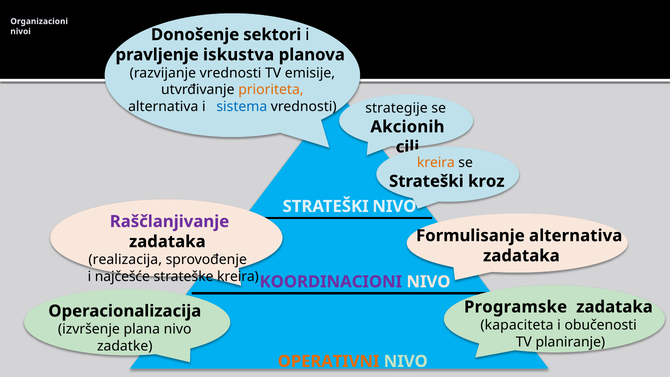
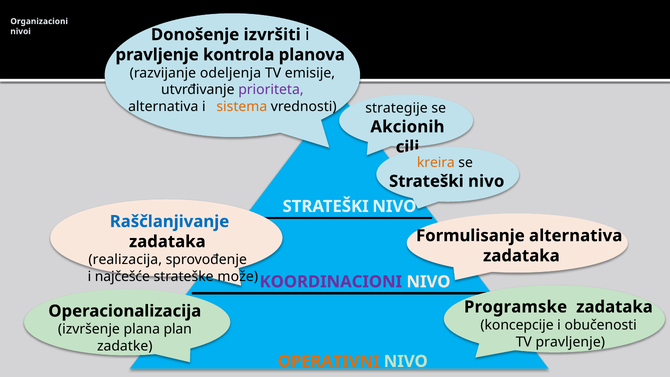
sektori: sektori -> izvršiti
iskustva: iskustva -> kontrola
razvijanje vrednosti: vrednosti -> odeljenja
prioriteta colour: orange -> purple
sistema colour: blue -> orange
kroz at (486, 181): kroz -> nivo
Raščlanjivanje colour: purple -> blue
strateške kreira: kreira -> može
kapaciteta: kapaciteta -> koncepcije
plana nivo: nivo -> plan
TV planiranje: planiranje -> pravljenje
